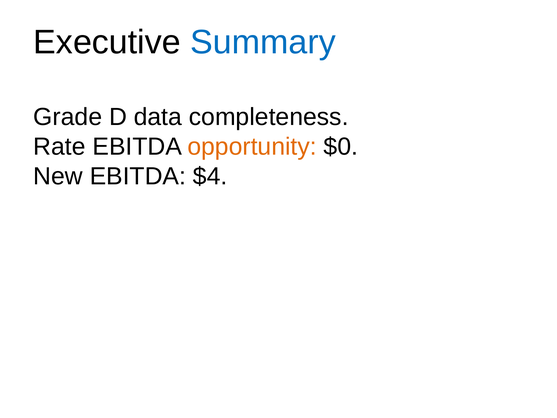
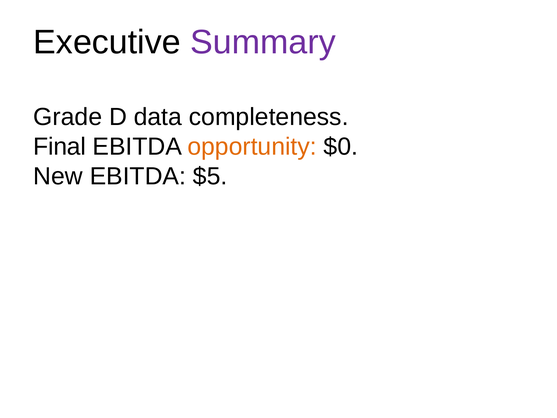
Summary colour: blue -> purple
Rate: Rate -> Final
$4: $4 -> $5
